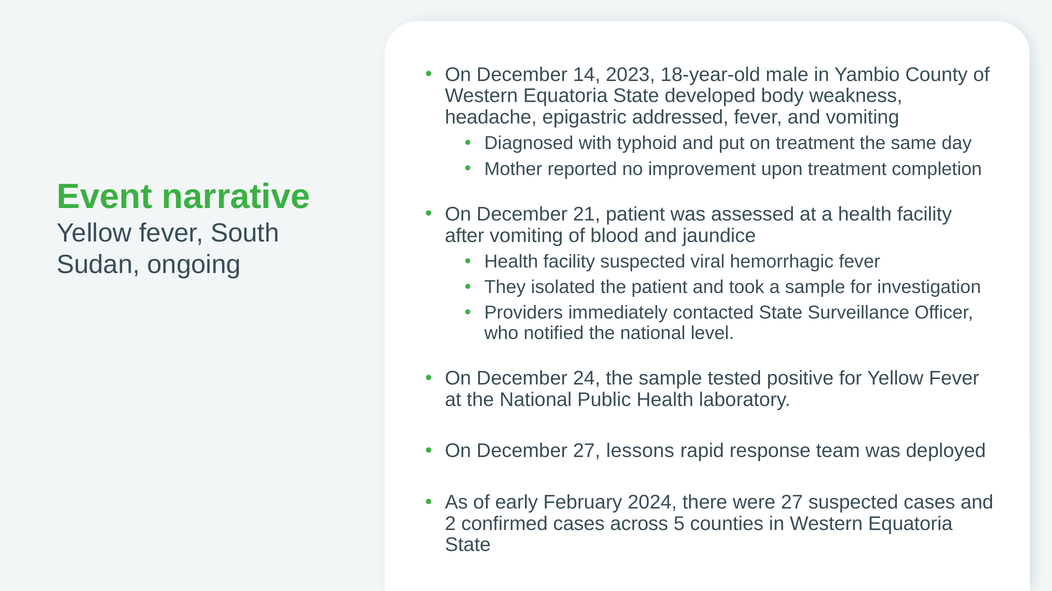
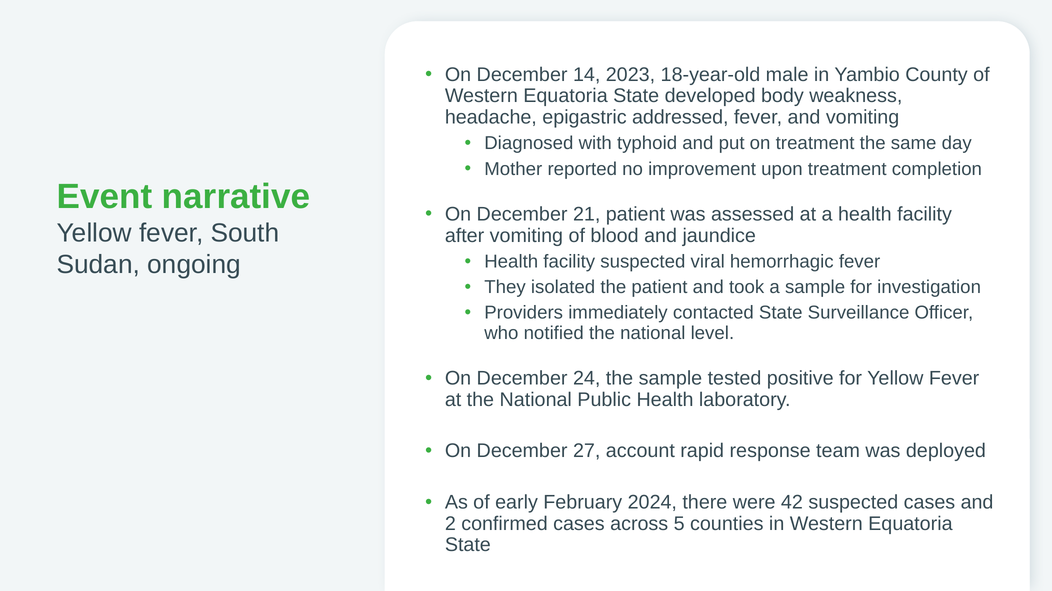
lessons: lessons -> account
were 27: 27 -> 42
